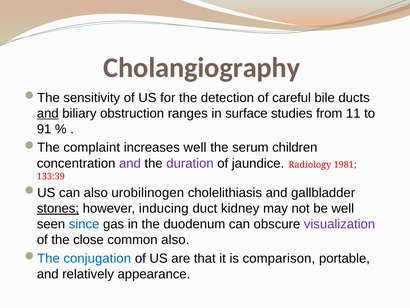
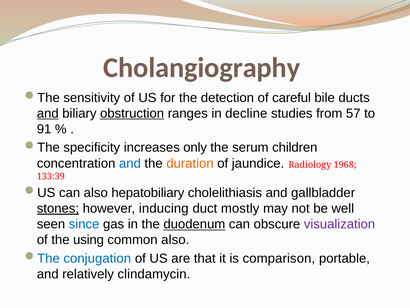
obstruction underline: none -> present
surface: surface -> decline
11: 11 -> 57
complaint: complaint -> specificity
increases well: well -> only
and at (130, 163) colour: purple -> blue
duration colour: purple -> orange
1981: 1981 -> 1968
urobilinogen: urobilinogen -> hepatobiliary
kidney: kidney -> mostly
duodenum underline: none -> present
close: close -> using
appearance: appearance -> clindamycin
